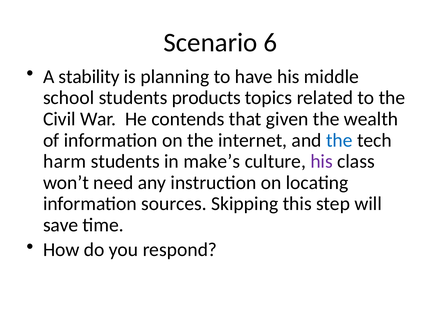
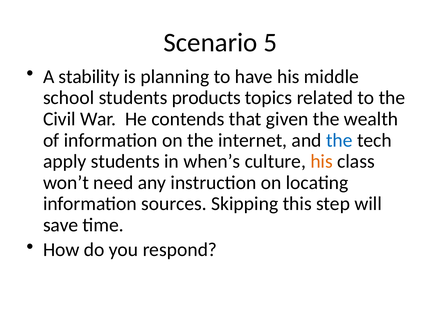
6: 6 -> 5
harm: harm -> apply
make’s: make’s -> when’s
his at (322, 161) colour: purple -> orange
